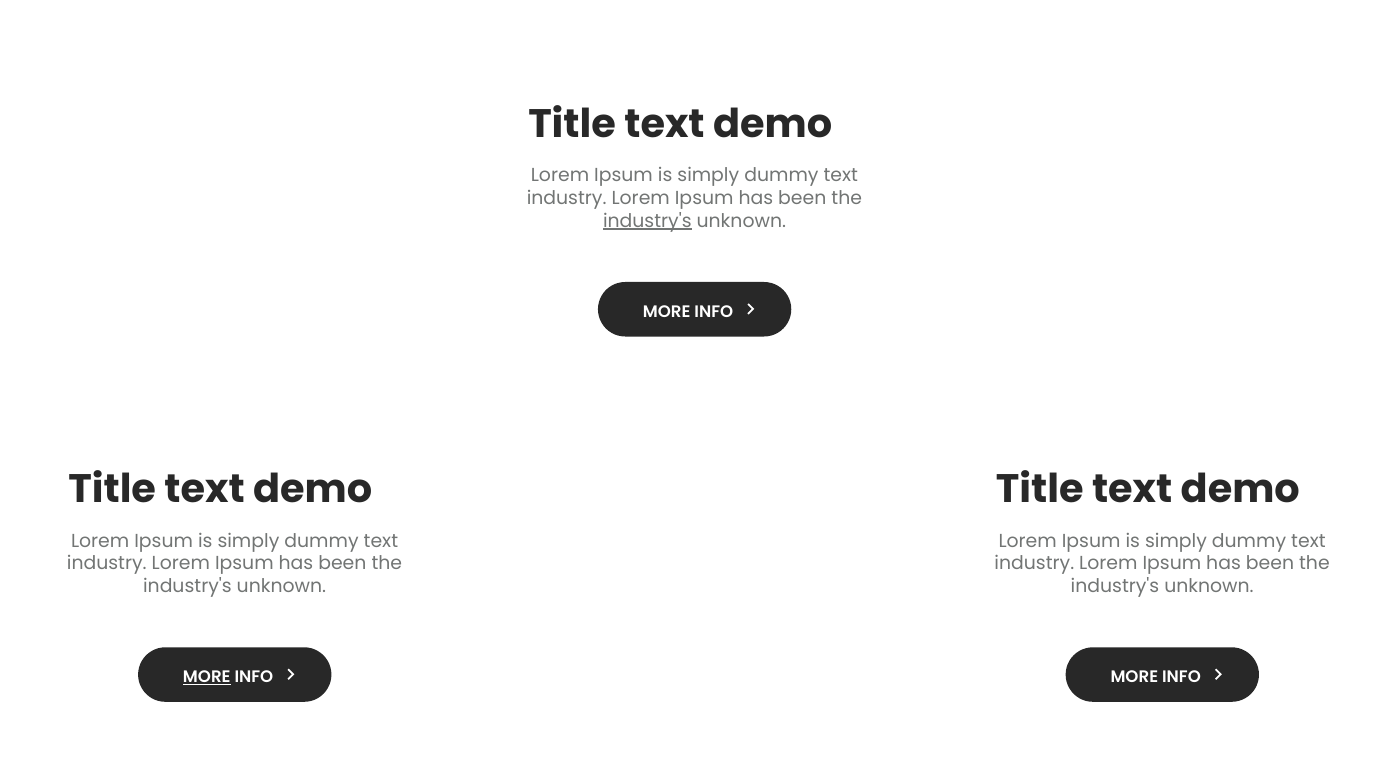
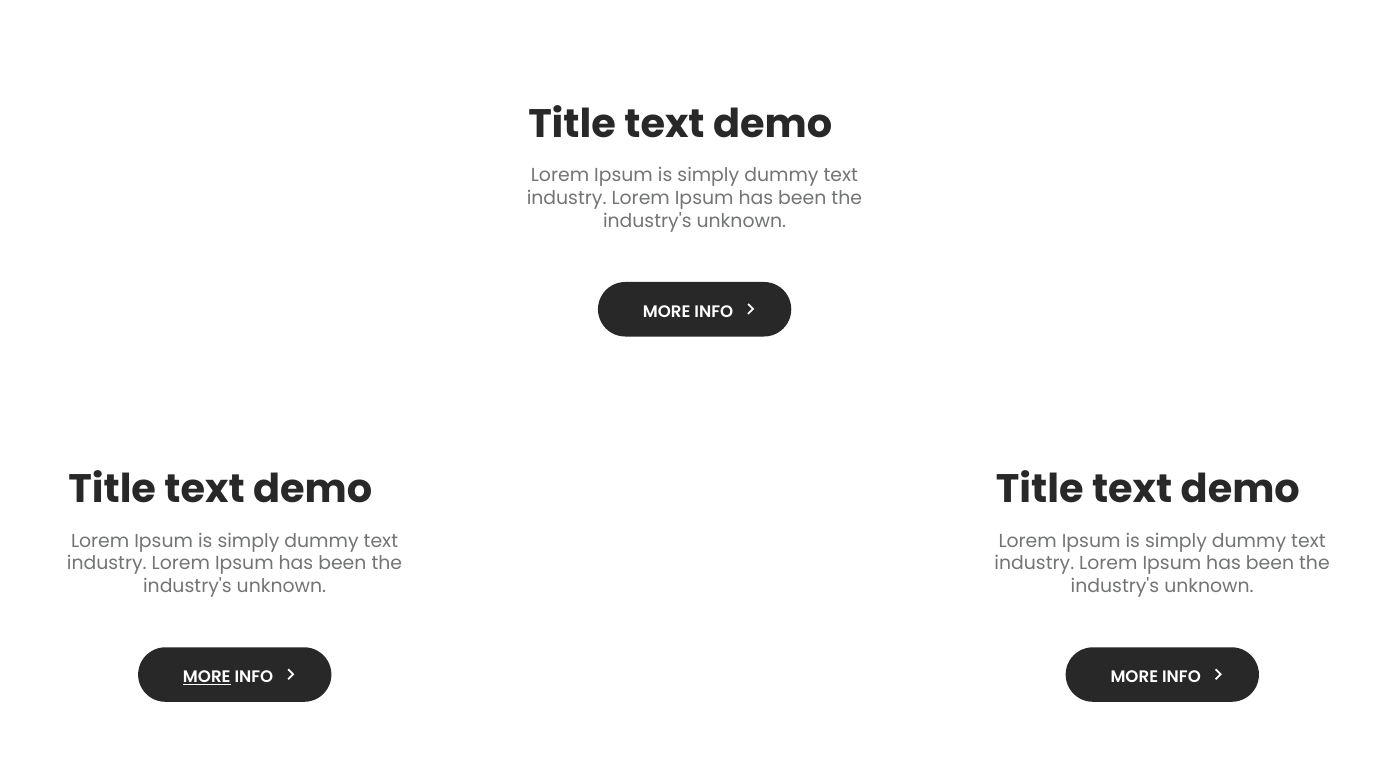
industry's at (647, 221) underline: present -> none
